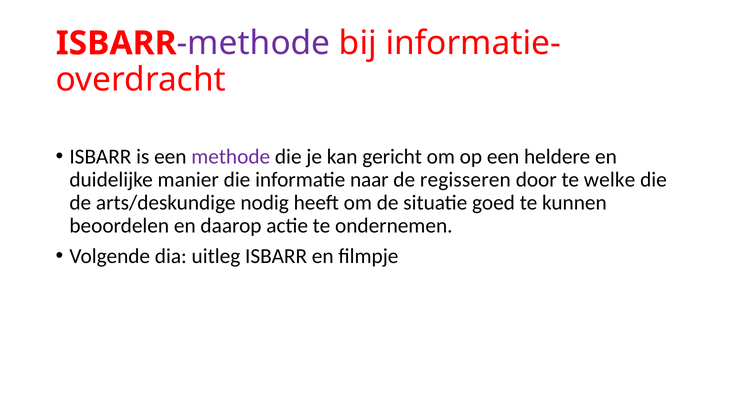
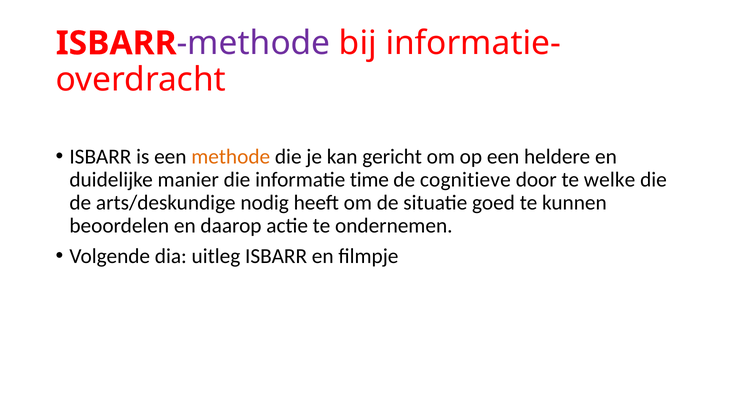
methode at (231, 157) colour: purple -> orange
naar: naar -> time
regisseren: regisseren -> cognitieve
